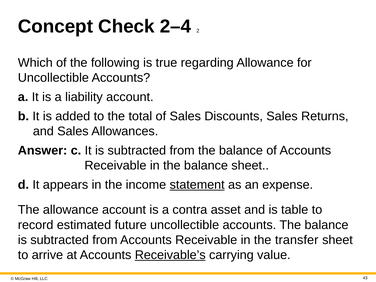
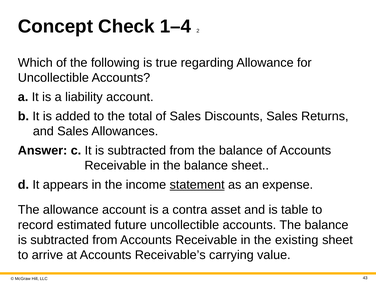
2–4: 2–4 -> 1–4
transfer: transfer -> existing
Receivable’s underline: present -> none
